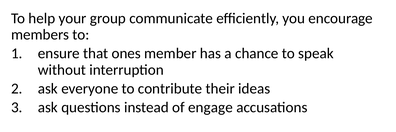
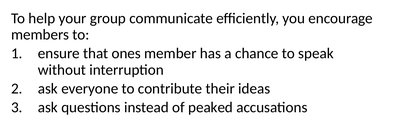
engage: engage -> peaked
